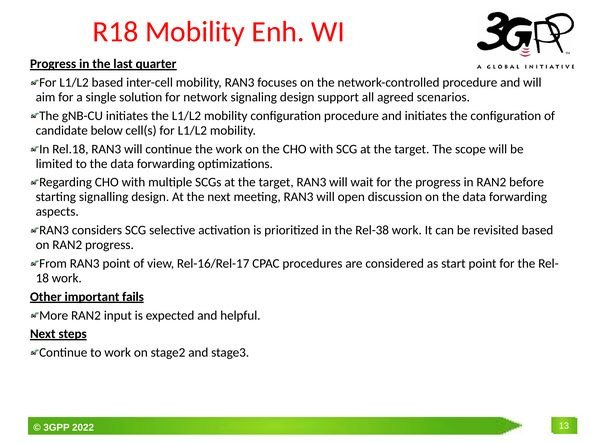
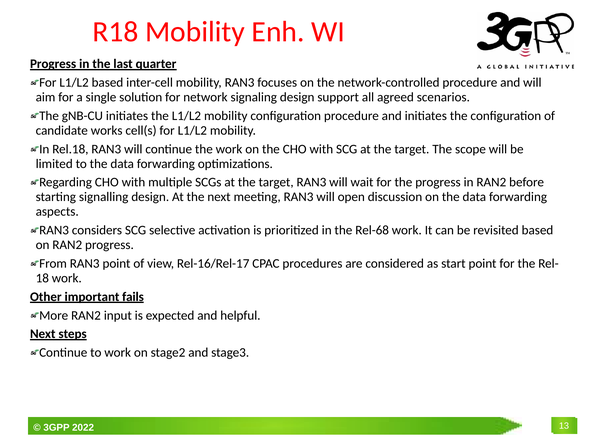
below: below -> works
Rel-38: Rel-38 -> Rel-68
